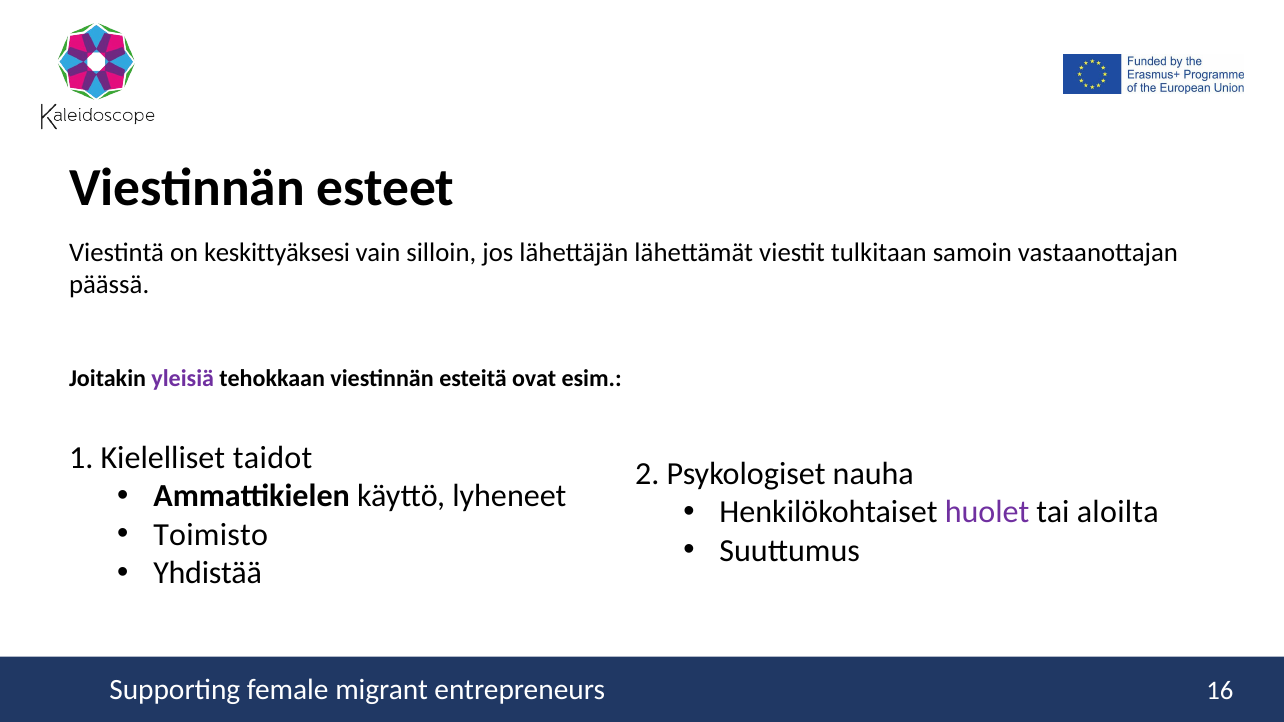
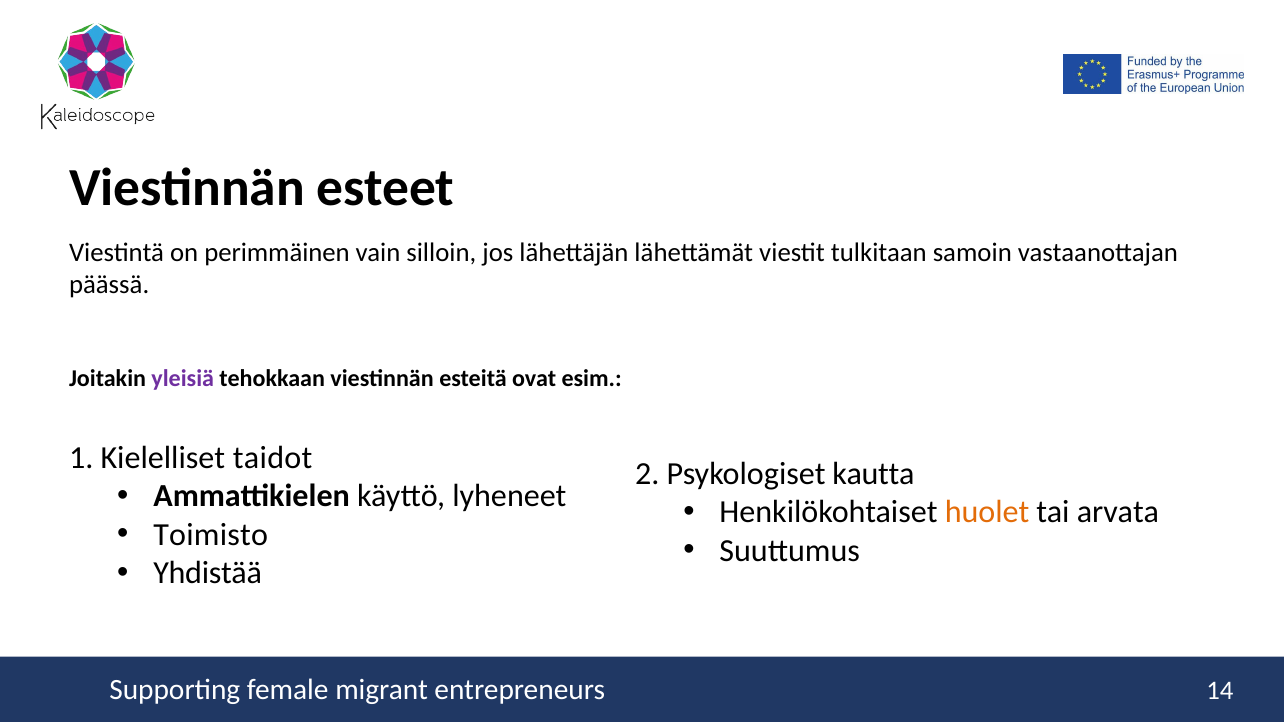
keskittyäksesi: keskittyäksesi -> perimmäinen
nauha: nauha -> kautta
huolet colour: purple -> orange
aloilta: aloilta -> arvata
16: 16 -> 14
